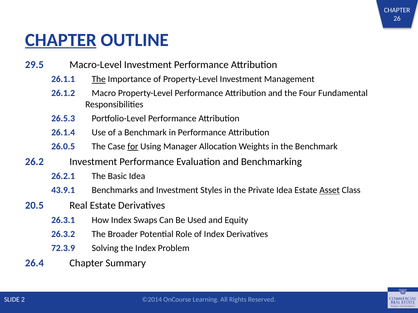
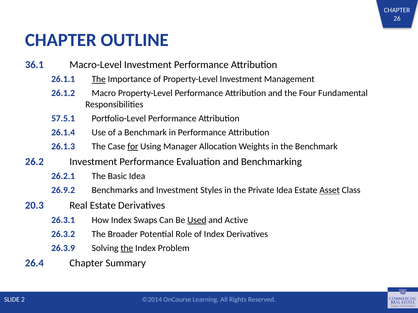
CHAPTER at (61, 40) underline: present -> none
29.5: 29.5 -> 36.1
26.5.3: 26.5.3 -> 57.5.1
26.0.5: 26.0.5 -> 26.1.3
43.9.1: 43.9.1 -> 26.9.2
20.5: 20.5 -> 20.3
Used underline: none -> present
Equity: Equity -> Active
72.3.9: 72.3.9 -> 26.3.9
the at (127, 248) underline: none -> present
